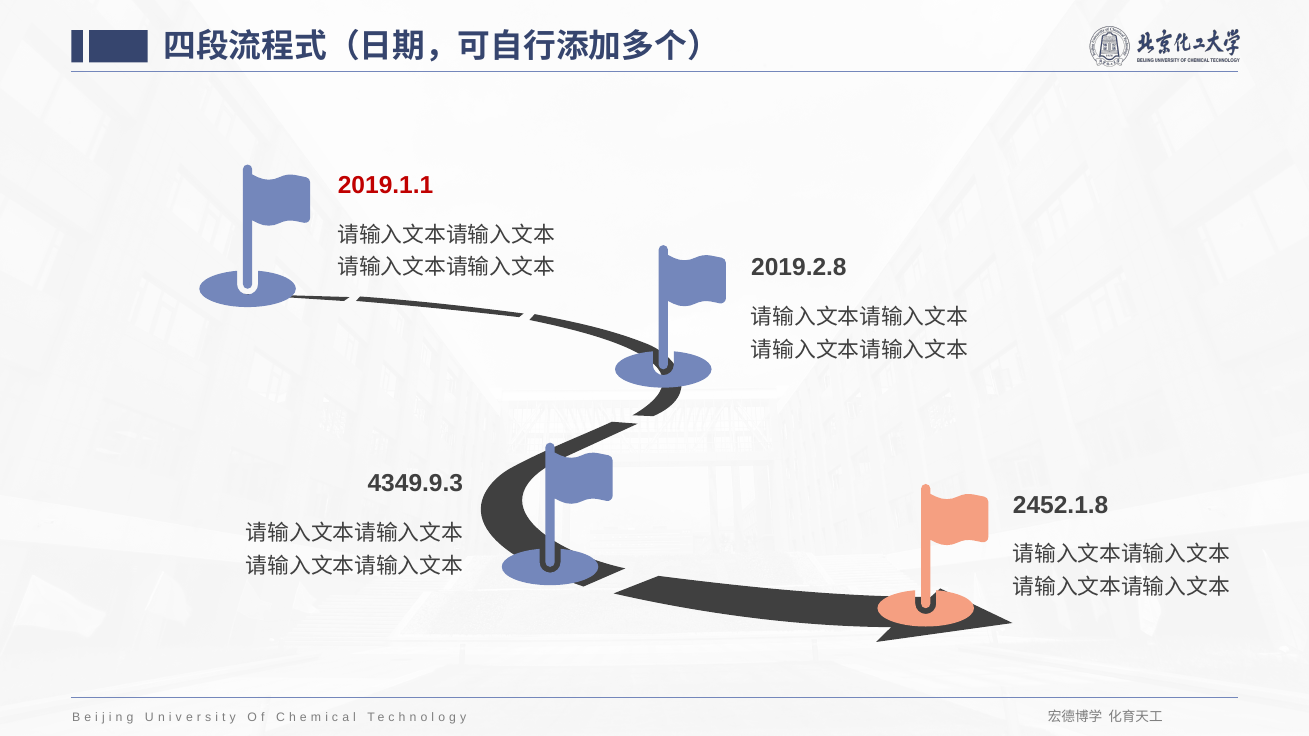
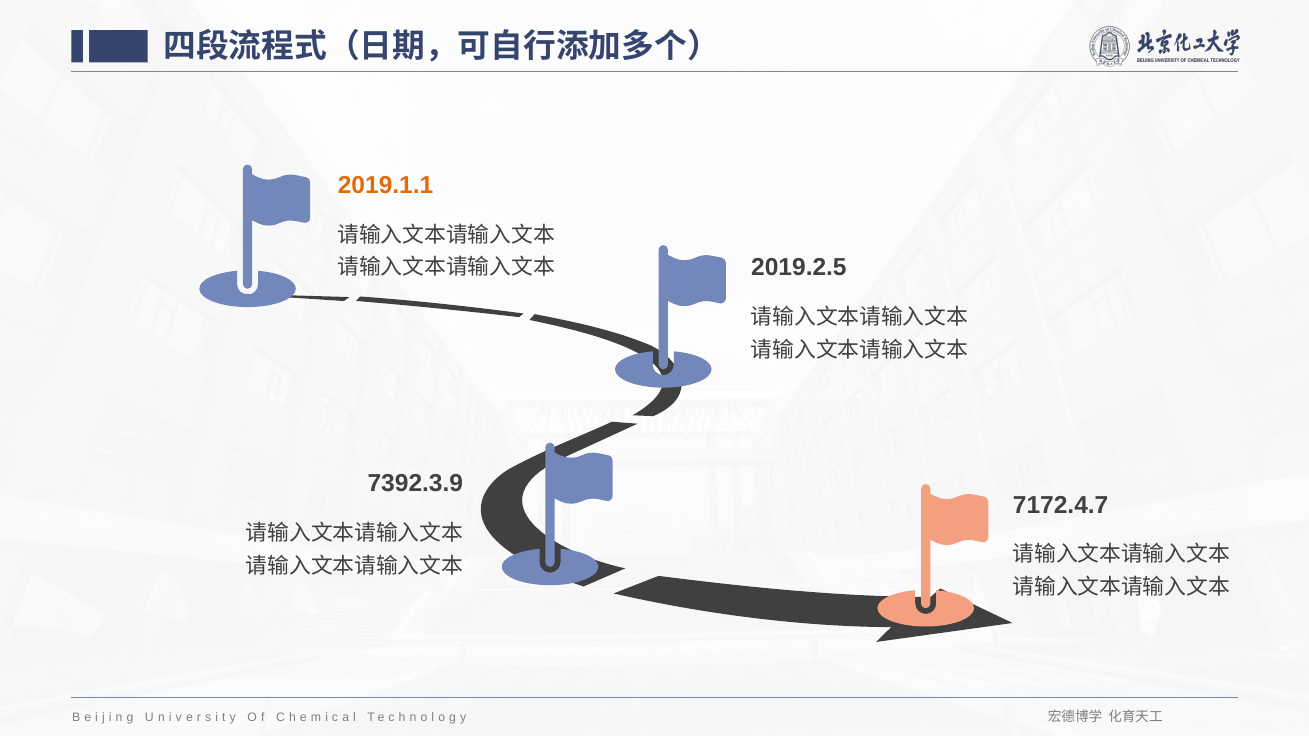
2019.1.1 colour: red -> orange
2019.2.8: 2019.2.8 -> 2019.2.5
4349.9.3: 4349.9.3 -> 7392.3.9
2452.1.8: 2452.1.8 -> 7172.4.7
